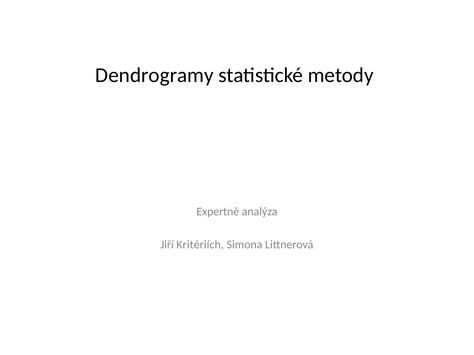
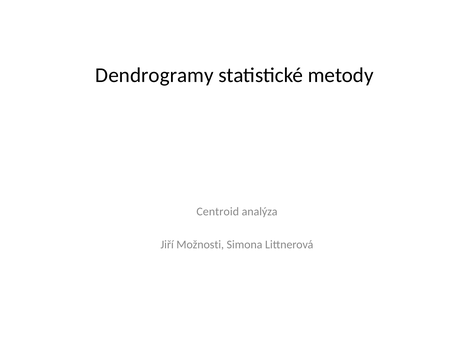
Expertně: Expertně -> Centroid
Kritériích: Kritériích -> Možnosti
